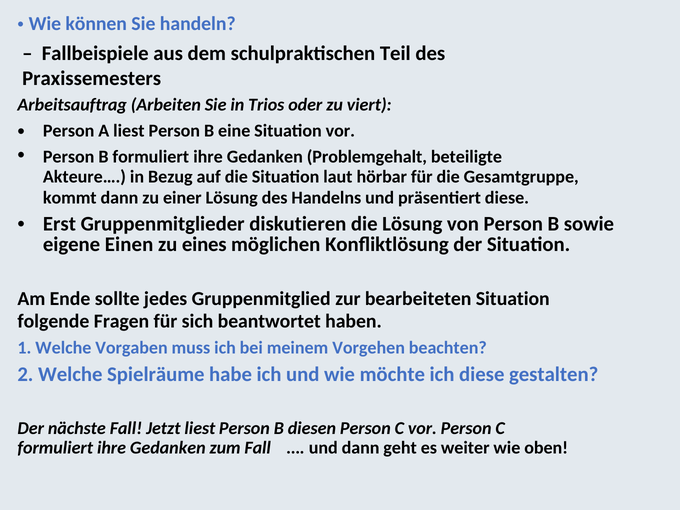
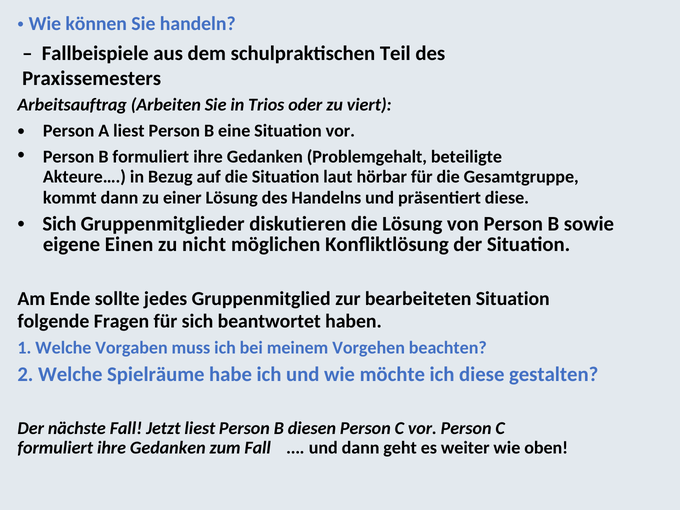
Erst at (59, 224): Erst -> Sich
eines: eines -> nicht
